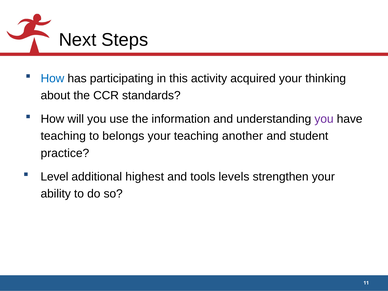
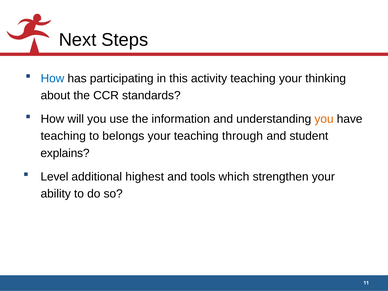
activity acquired: acquired -> teaching
you at (324, 119) colour: purple -> orange
another: another -> through
practice: practice -> explains
levels: levels -> which
